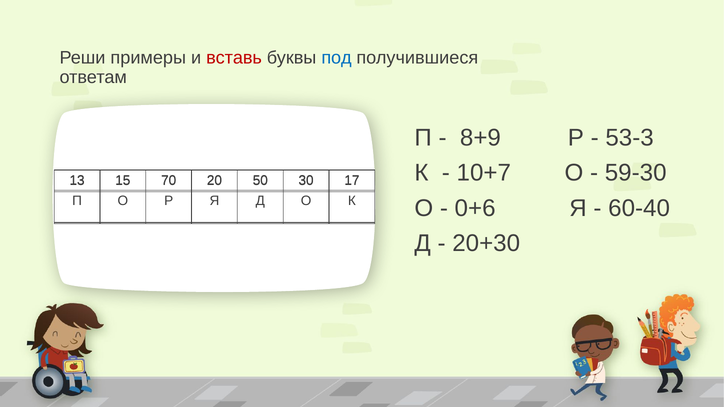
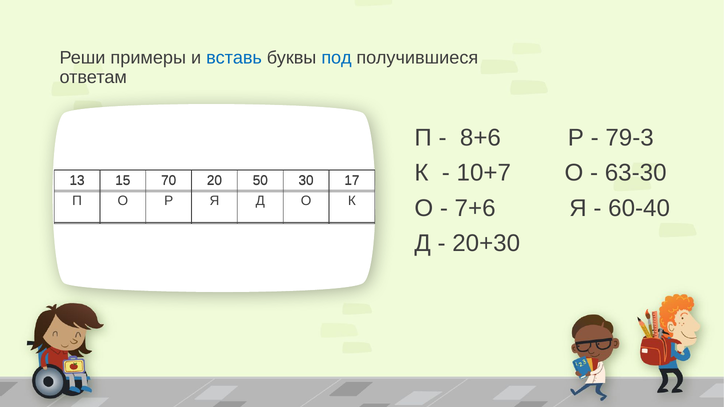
вставь colour: red -> blue
8+9: 8+9 -> 8+6
53-3: 53-3 -> 79-3
59-30: 59-30 -> 63-30
0+6: 0+6 -> 7+6
